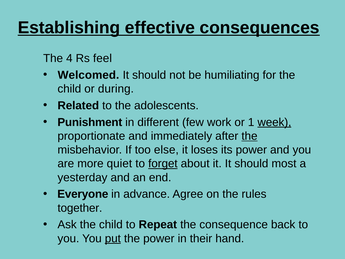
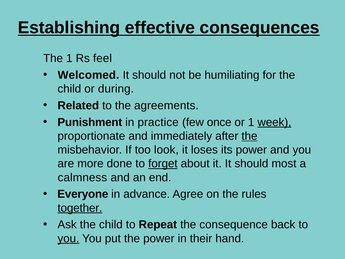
The 4: 4 -> 1
adolescents: adolescents -> agreements
different: different -> practice
work: work -> once
else: else -> look
quiet: quiet -> done
yesterday: yesterday -> calmness
together underline: none -> present
you at (68, 238) underline: none -> present
put underline: present -> none
